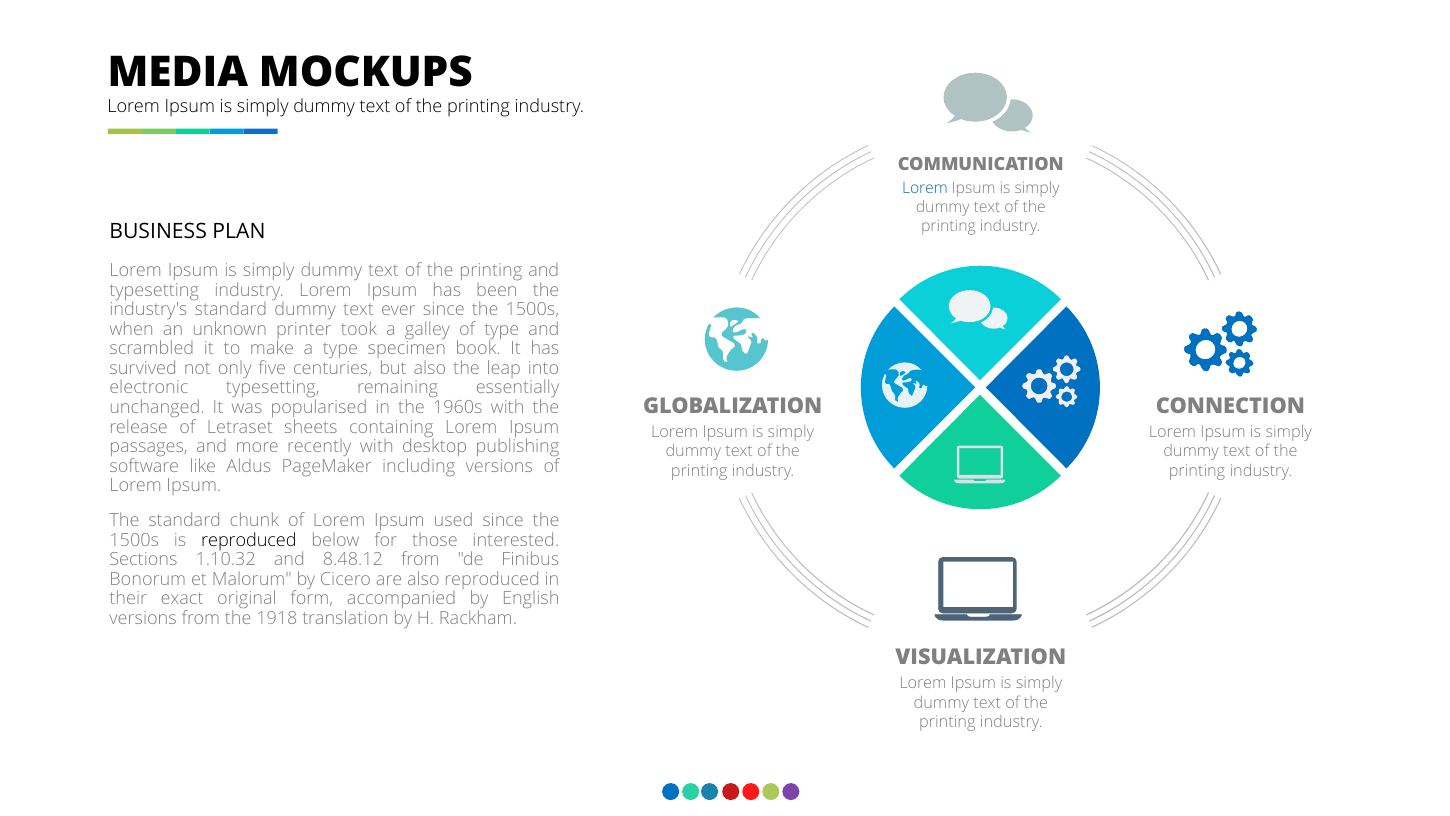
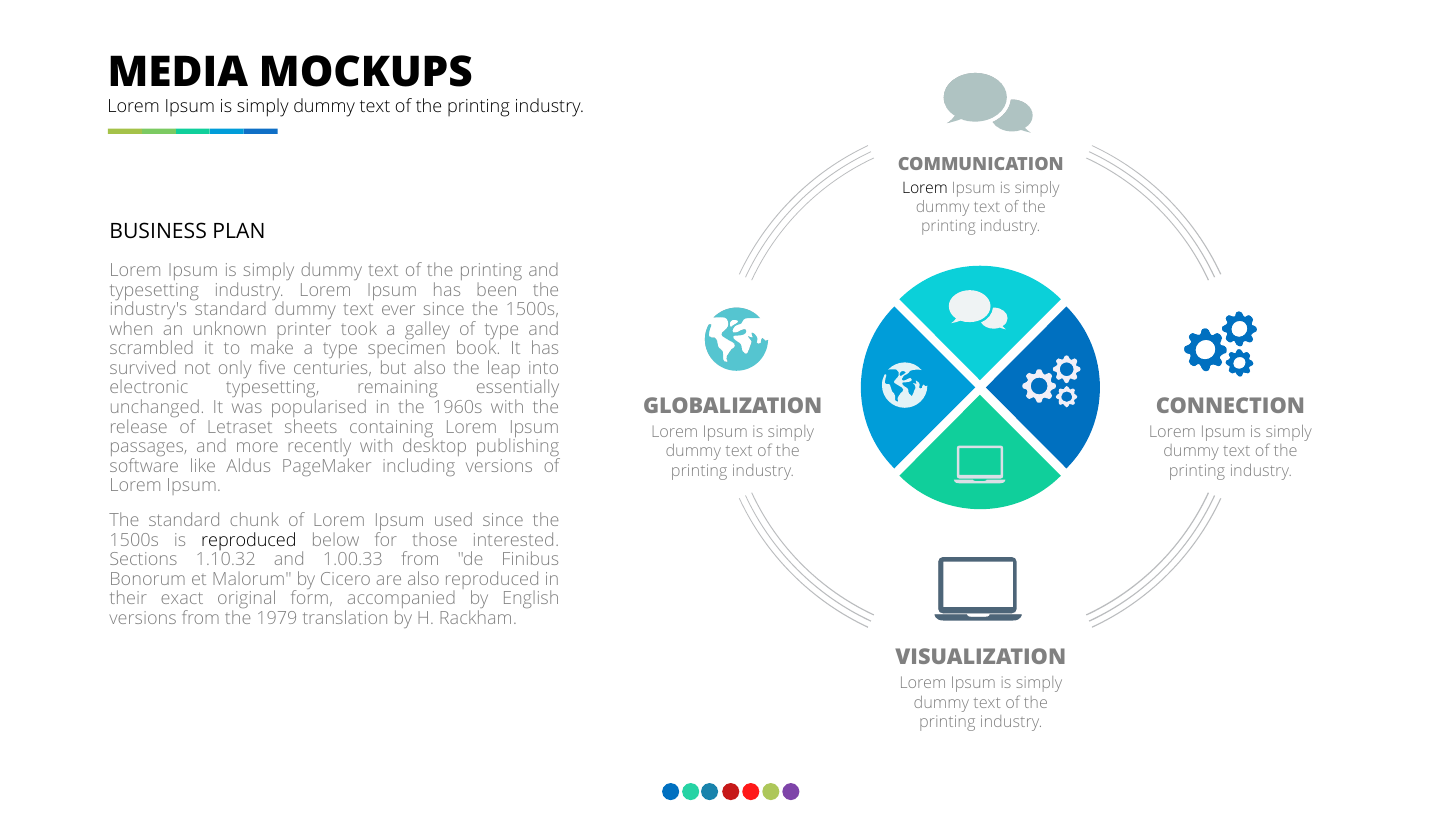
Lorem at (925, 188) colour: blue -> black
8.48.12: 8.48.12 -> 1.00.33
1918: 1918 -> 1979
